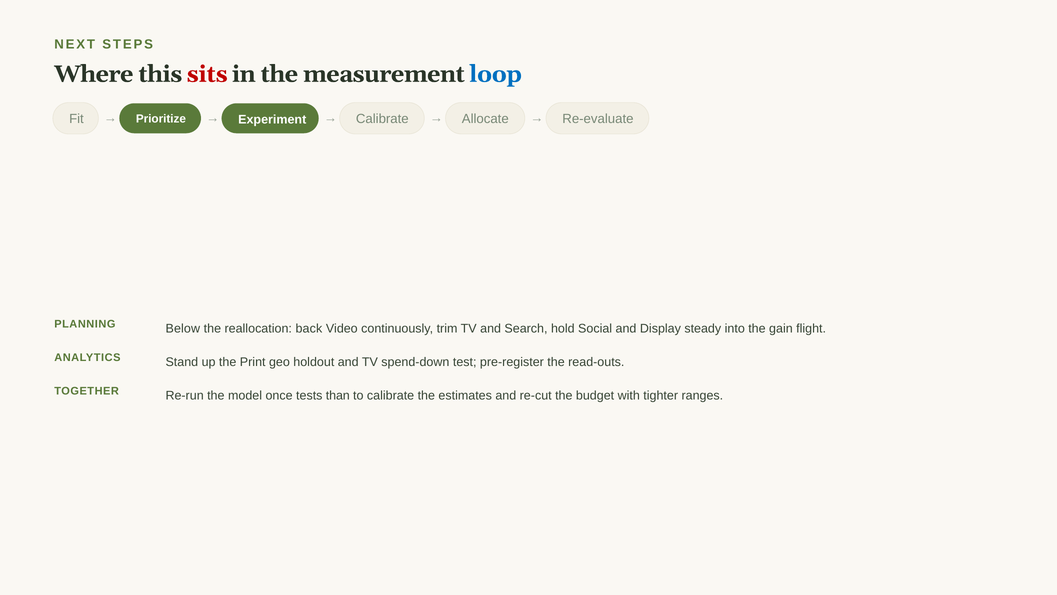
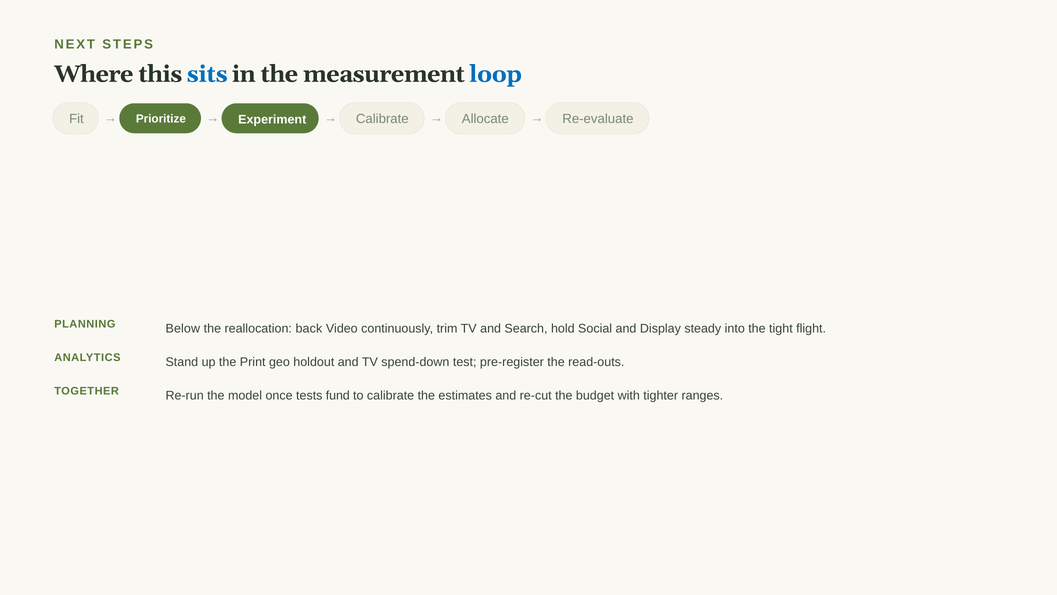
sits colour: red -> blue
gain: gain -> tight
than: than -> fund
